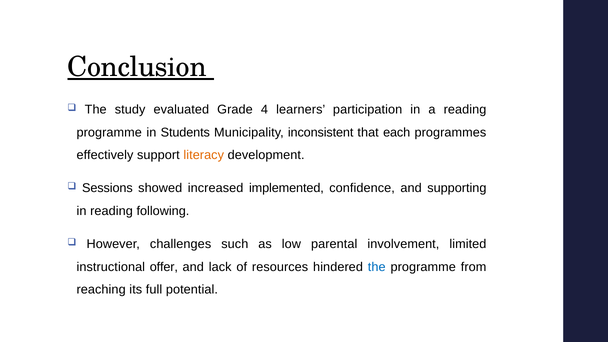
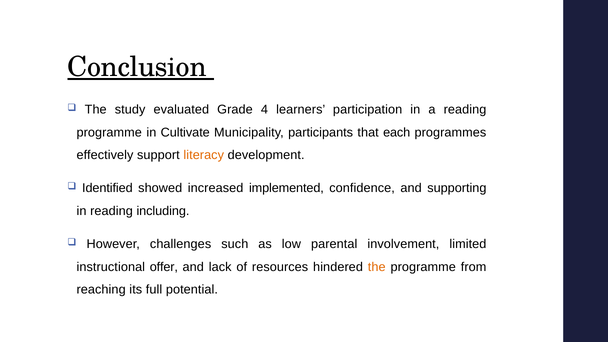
Students: Students -> Cultivate
inconsistent: inconsistent -> participants
Sessions: Sessions -> Identified
following: following -> including
the at (377, 267) colour: blue -> orange
